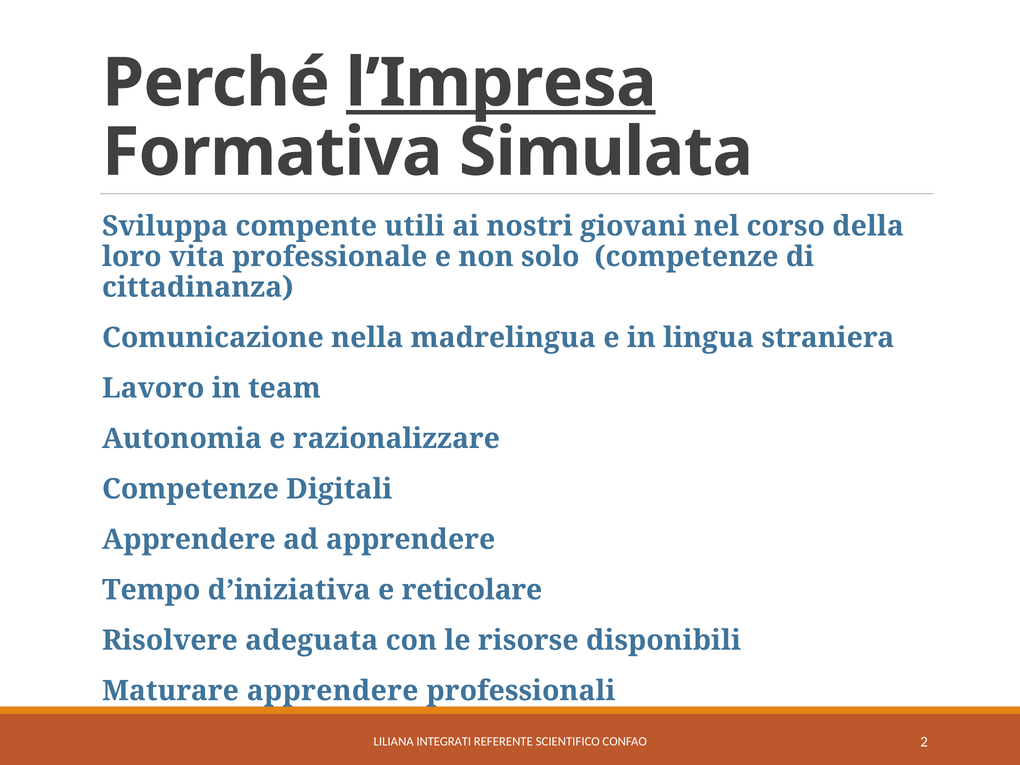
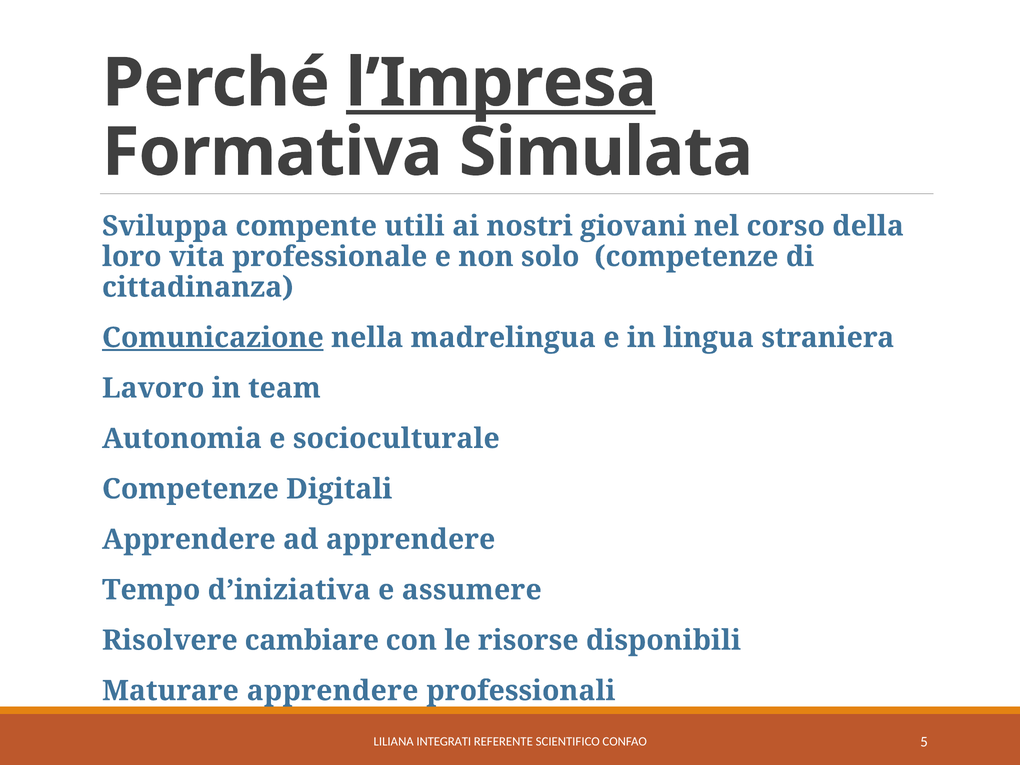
Comunicazione underline: none -> present
razionalizzare: razionalizzare -> socioculturale
reticolare: reticolare -> assumere
adeguata: adeguata -> cambiare
2: 2 -> 5
